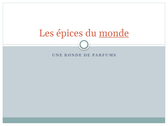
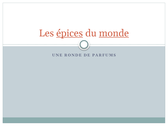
épices underline: none -> present
